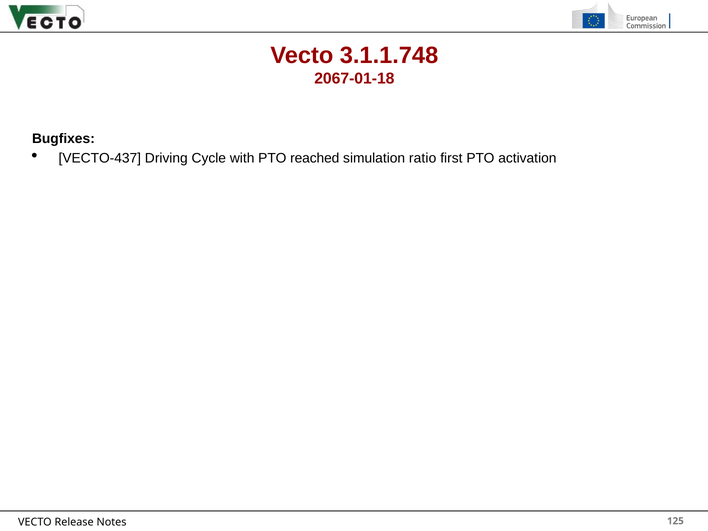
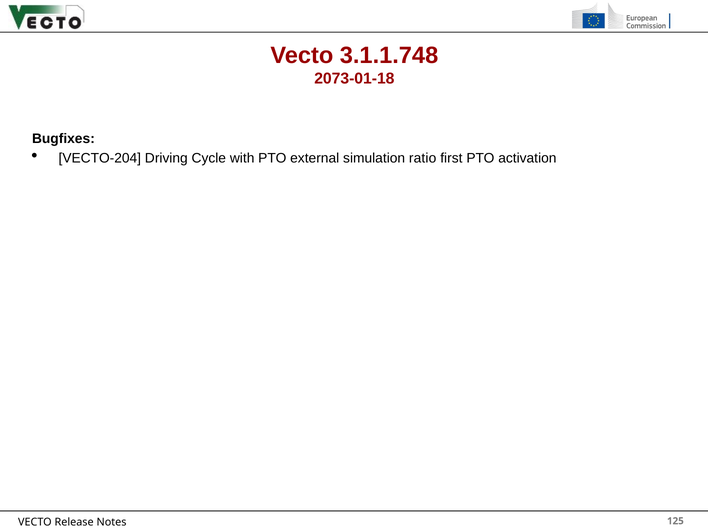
2067-01-18: 2067-01-18 -> 2073-01-18
VECTO-437: VECTO-437 -> VECTO-204
reached: reached -> external
